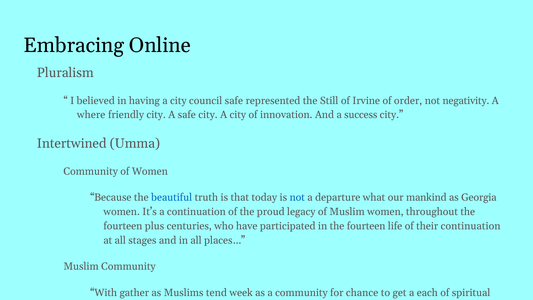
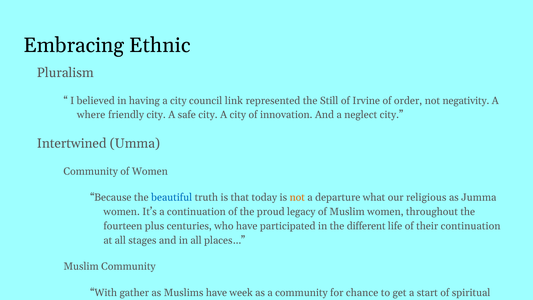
Online: Online -> Ethnic
council safe: safe -> link
success: success -> neglect
not at (297, 197) colour: blue -> orange
mankind: mankind -> religious
Georgia: Georgia -> Jumma
in the fourteen: fourteen -> different
Muslims tend: tend -> have
each: each -> start
